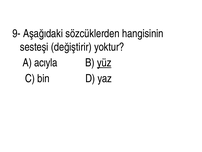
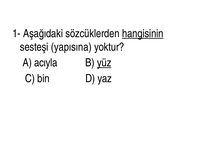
9-: 9- -> 1-
hangisinin underline: none -> present
değiştirir: değiştirir -> yapısına
